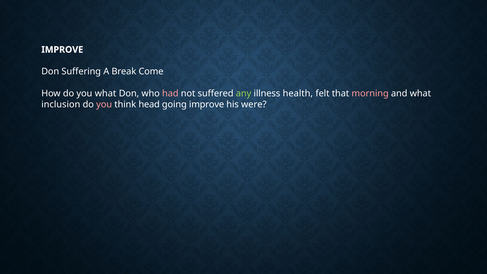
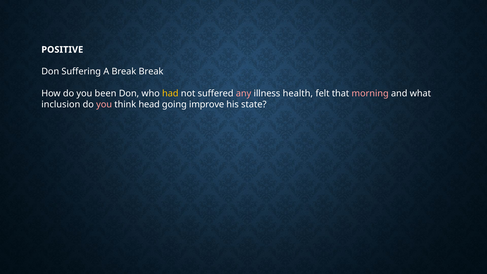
IMPROVE at (62, 50): IMPROVE -> POSITIVE
Break Come: Come -> Break
you what: what -> been
had colour: pink -> yellow
any colour: light green -> pink
were: were -> state
